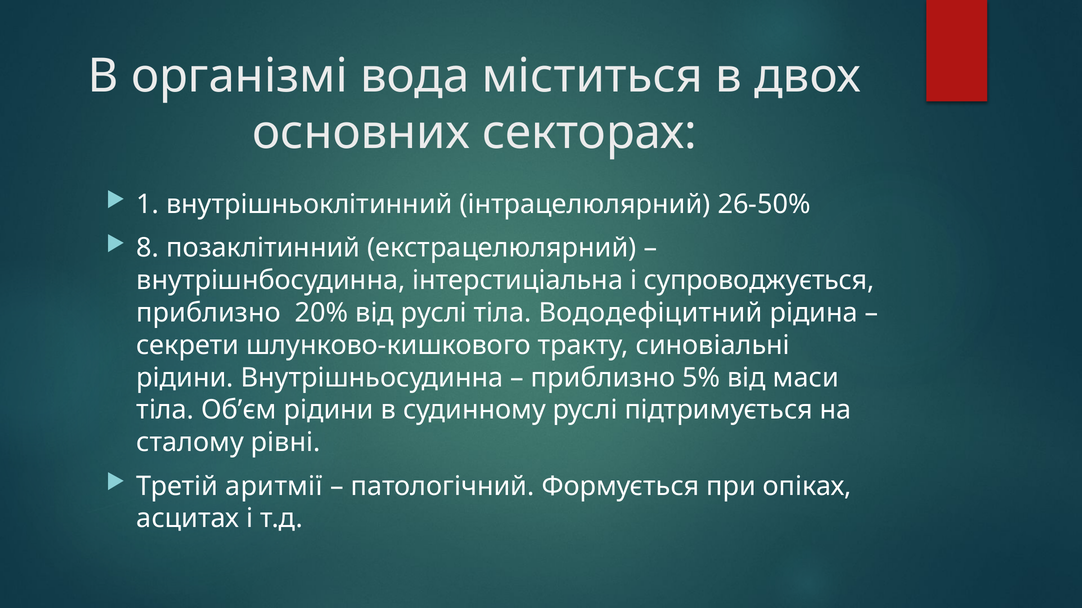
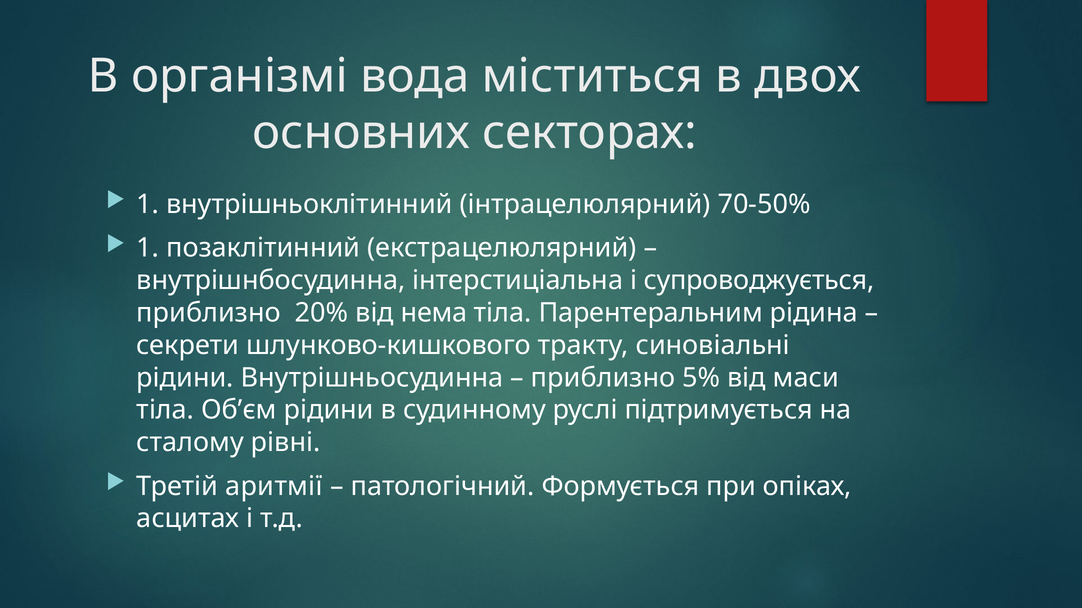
26-50%: 26-50% -> 70-50%
8 at (148, 248): 8 -> 1
від руслі: руслі -> нема
Вододефіцитний: Вододефіцитний -> Парентеральним
